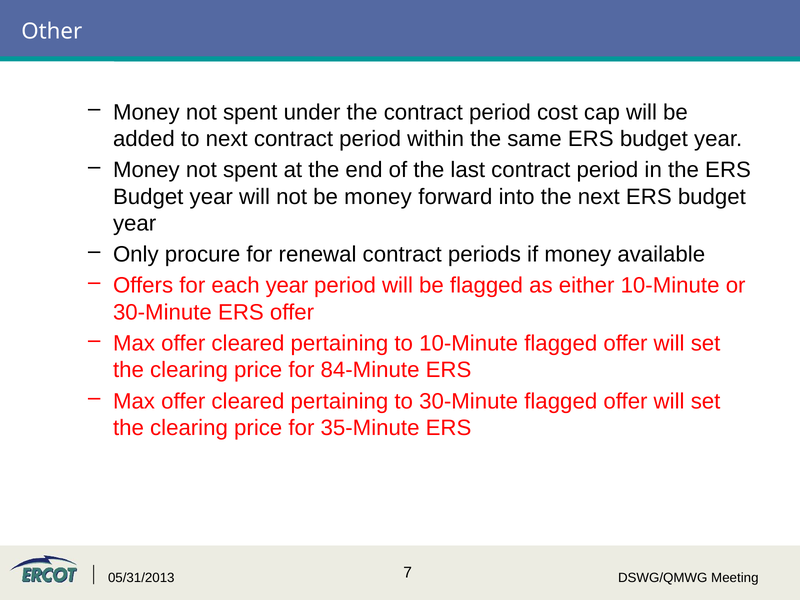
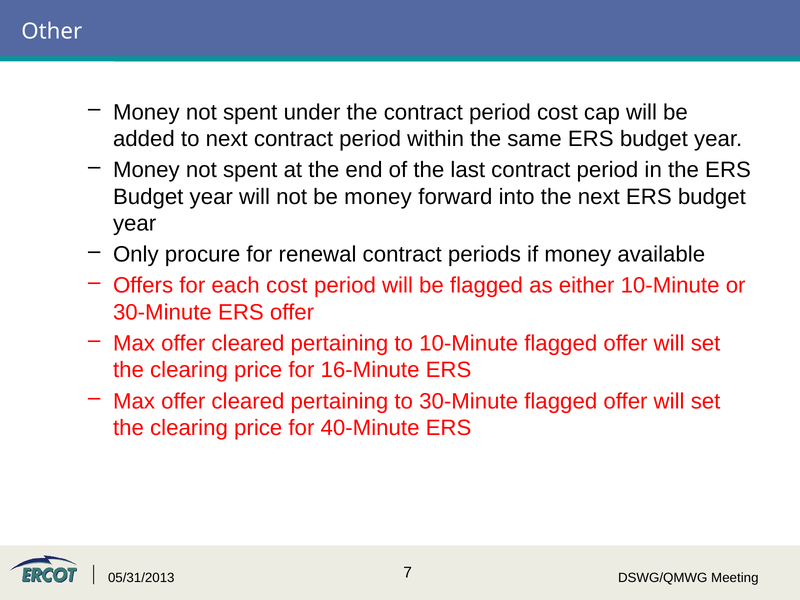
each year: year -> cost
84-Minute: 84-Minute -> 16-Minute
35-Minute: 35-Minute -> 40-Minute
